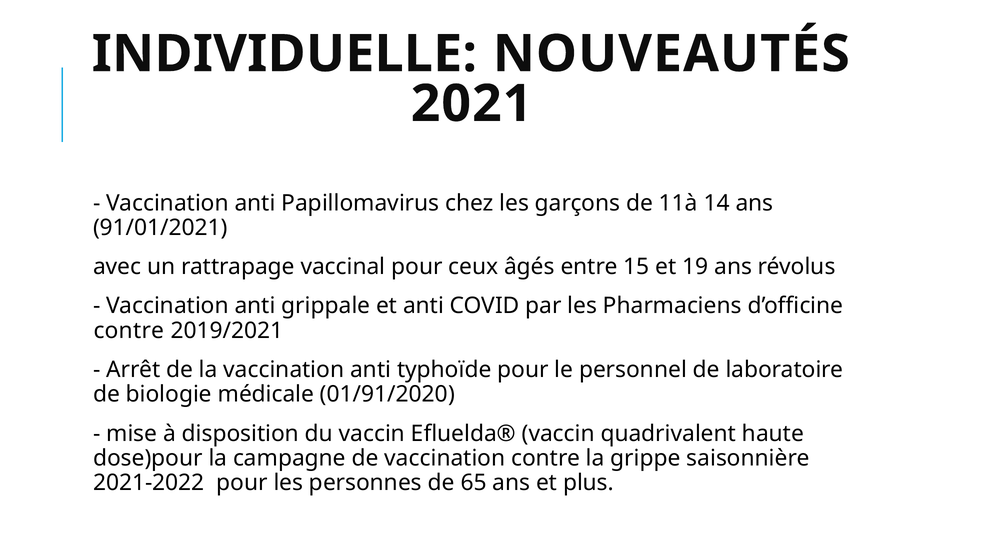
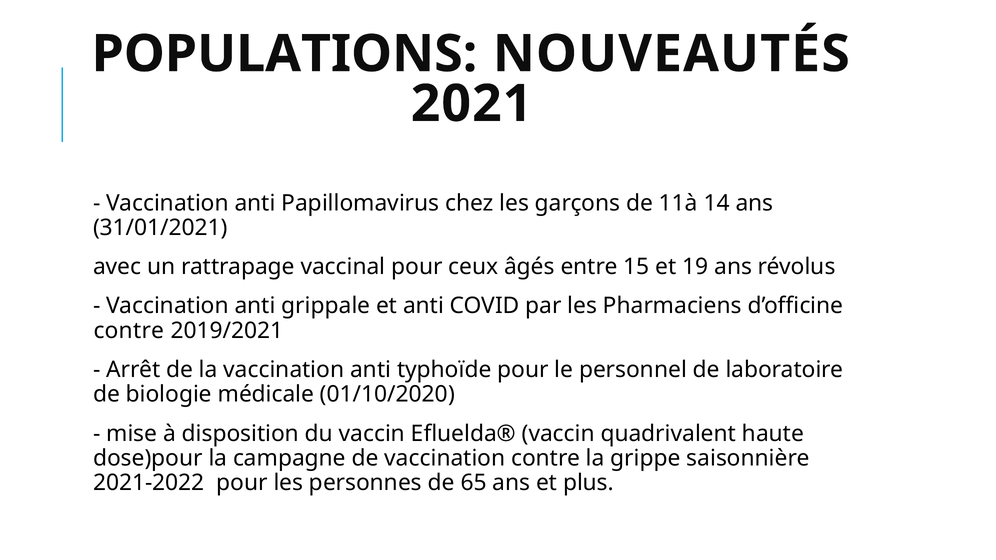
INDIVIDUELLE: INDIVIDUELLE -> POPULATIONS
91/01/2021: 91/01/2021 -> 31/01/2021
01/91/2020: 01/91/2020 -> 01/10/2020
